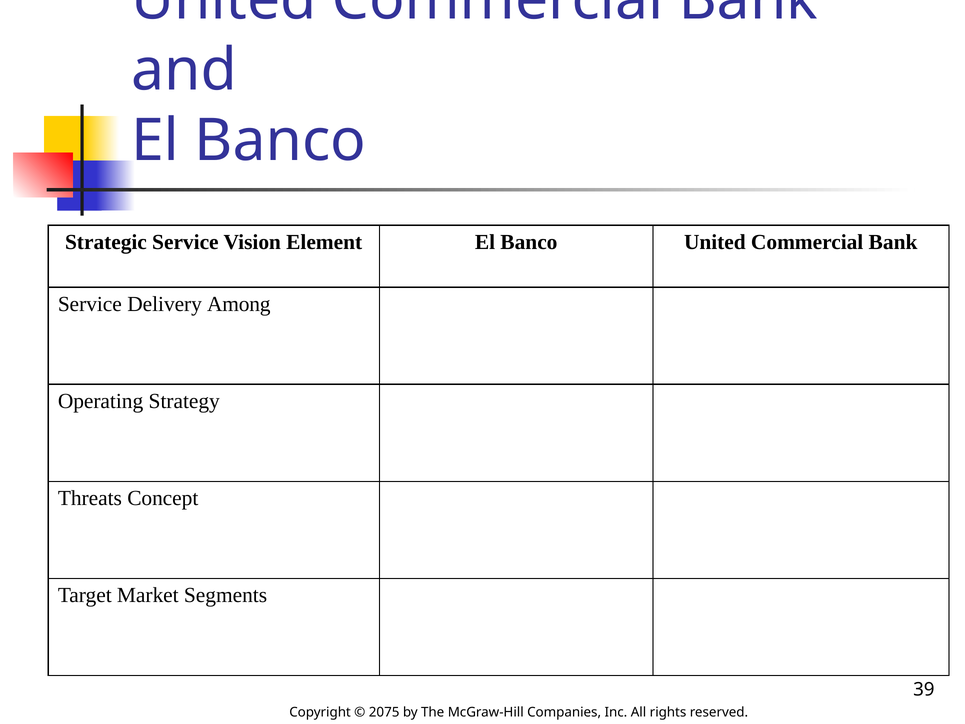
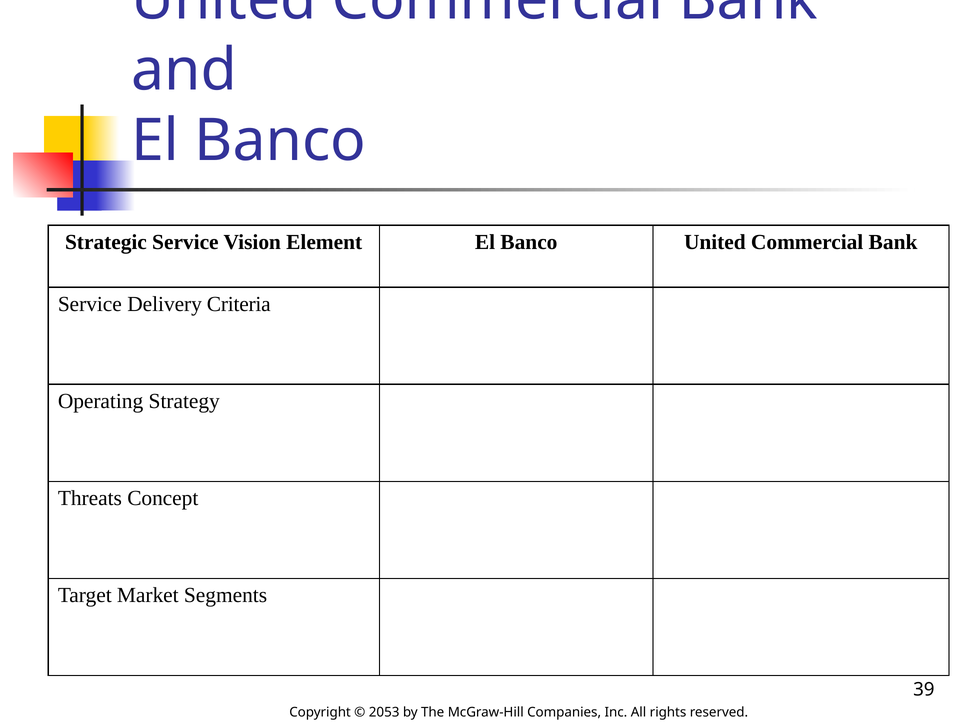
Among: Among -> Criteria
2075: 2075 -> 2053
